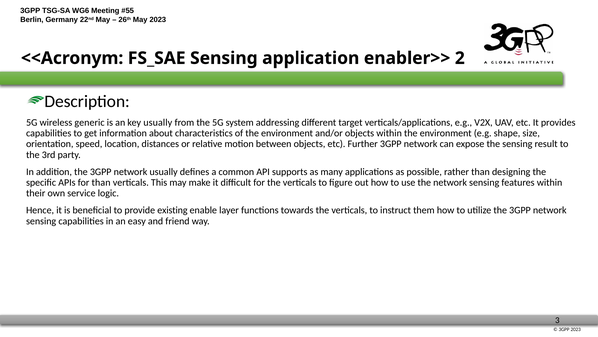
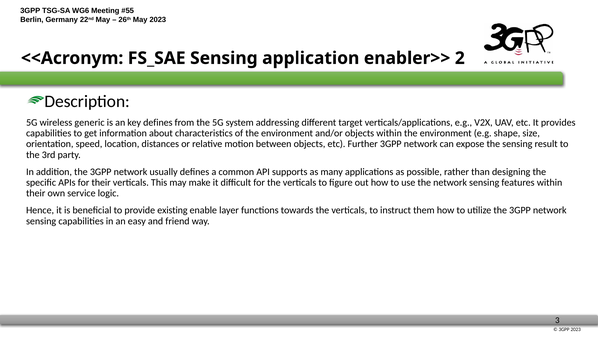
key usually: usually -> defines
for than: than -> their
